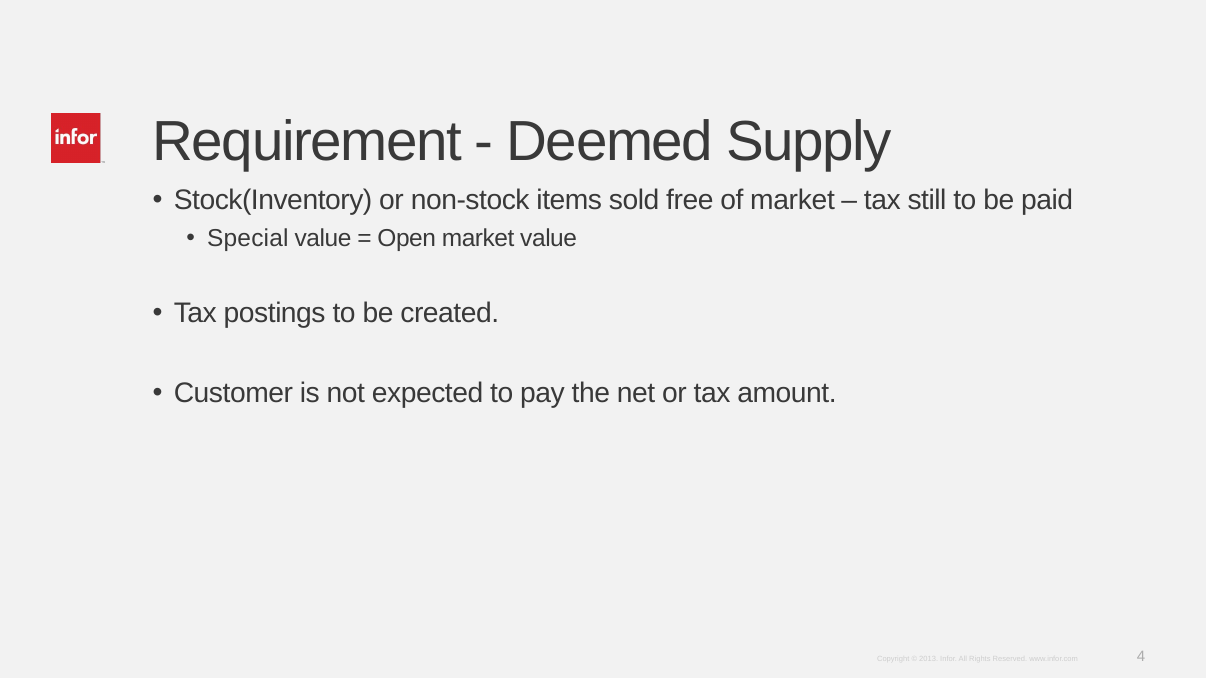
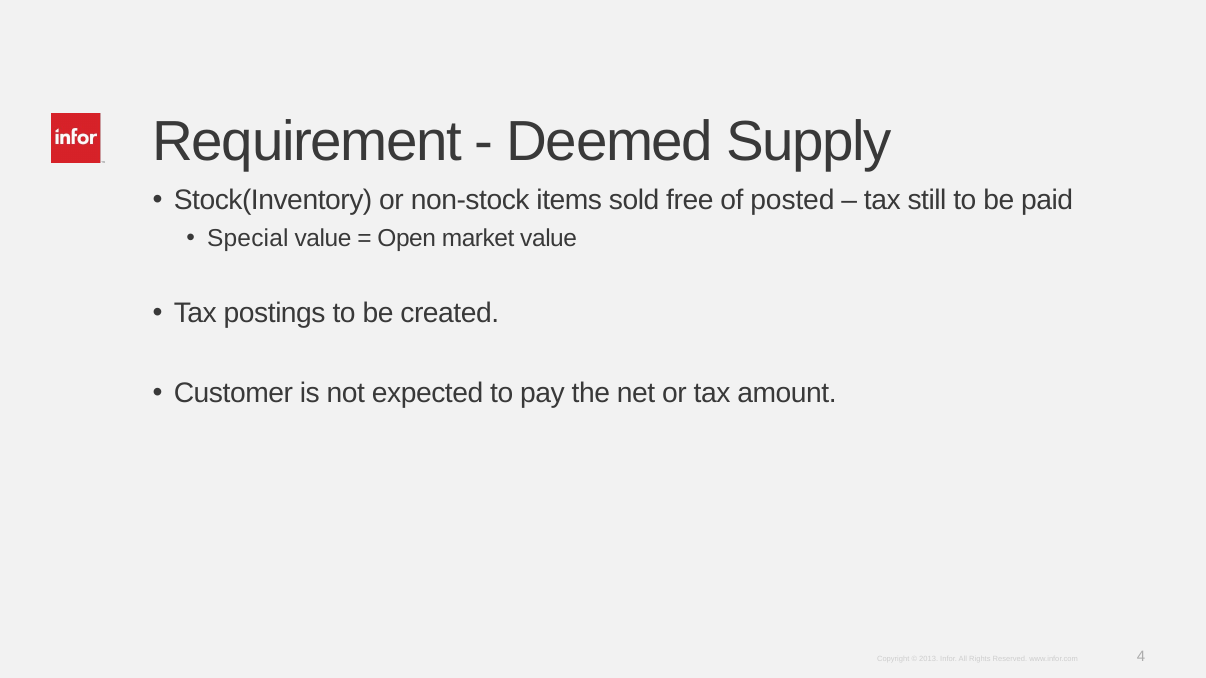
of market: market -> posted
